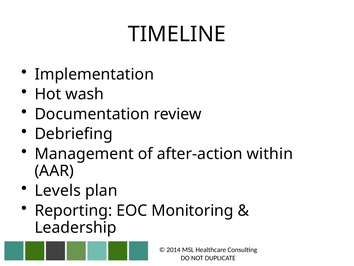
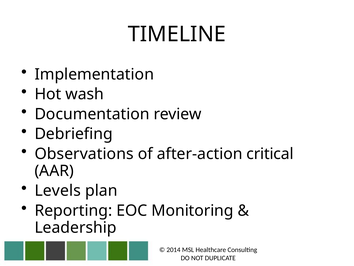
Management: Management -> Observations
within: within -> critical
